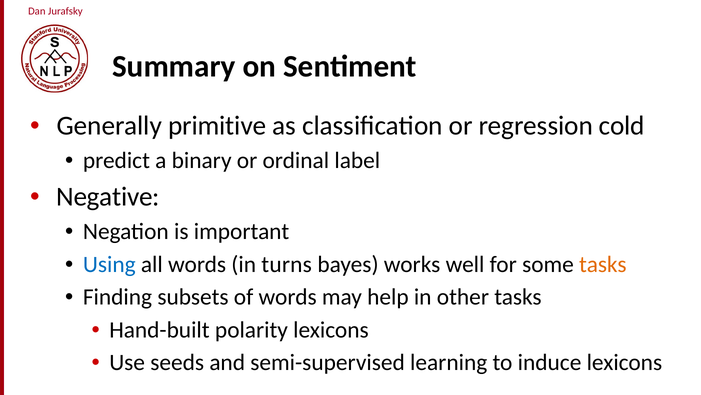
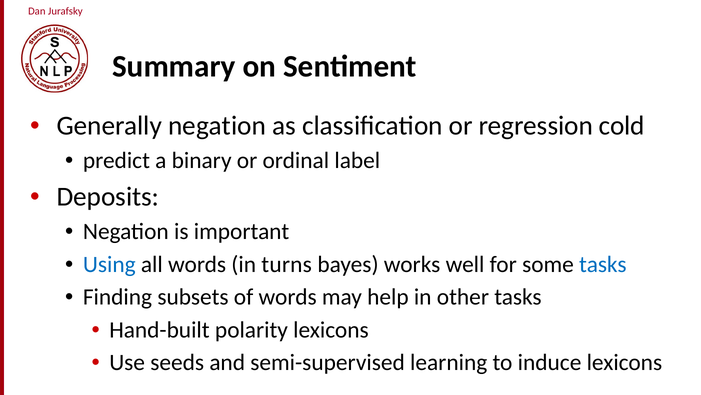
Generally primitive: primitive -> negation
Negative: Negative -> Deposits
tasks at (603, 264) colour: orange -> blue
